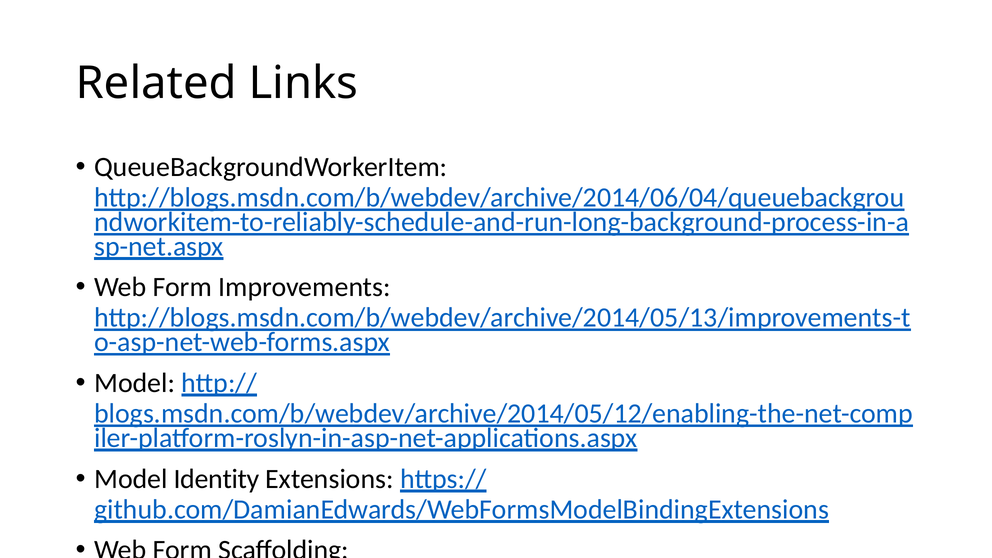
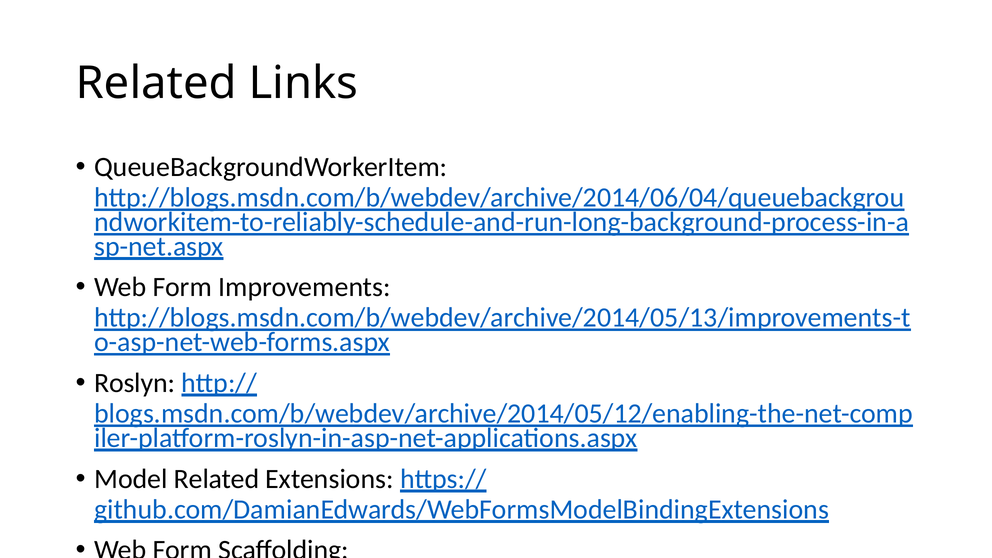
Model at (135, 383): Model -> Roslyn
Model Identity: Identity -> Related
